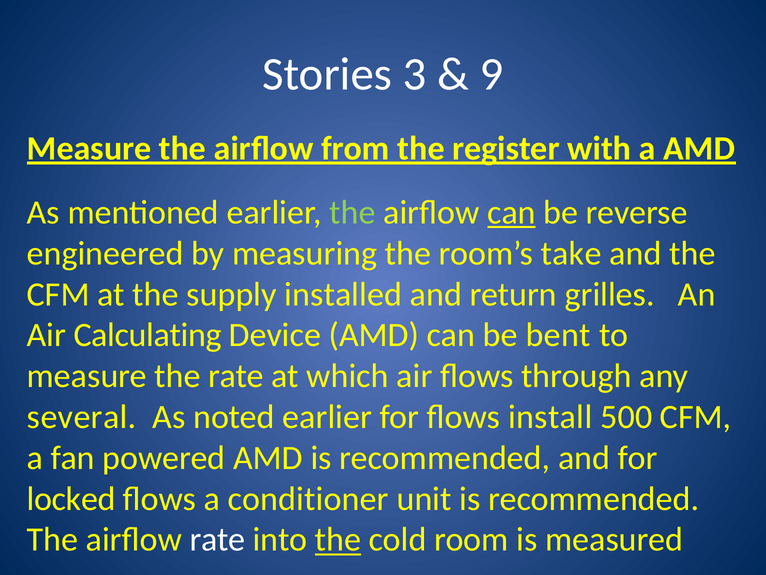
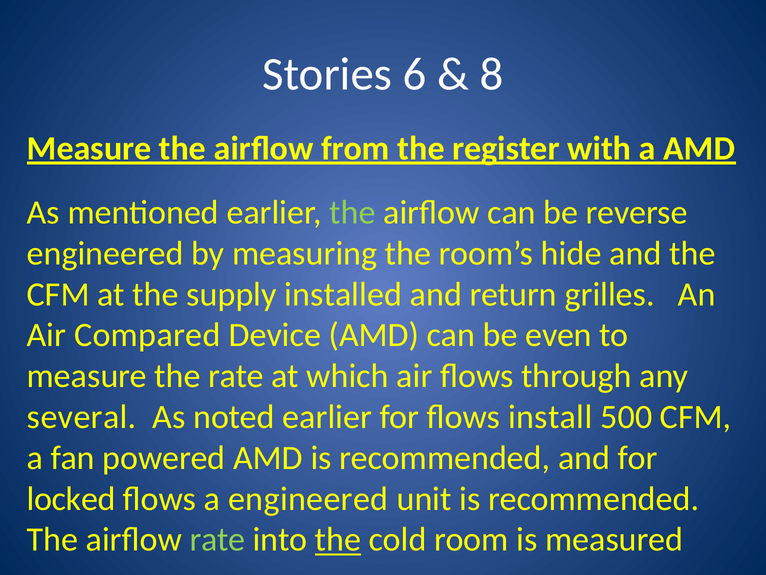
3: 3 -> 6
9: 9 -> 8
can at (511, 212) underline: present -> none
take: take -> hide
Calculating: Calculating -> Compared
bent: bent -> even
a conditioner: conditioner -> engineered
rate at (218, 539) colour: white -> light green
